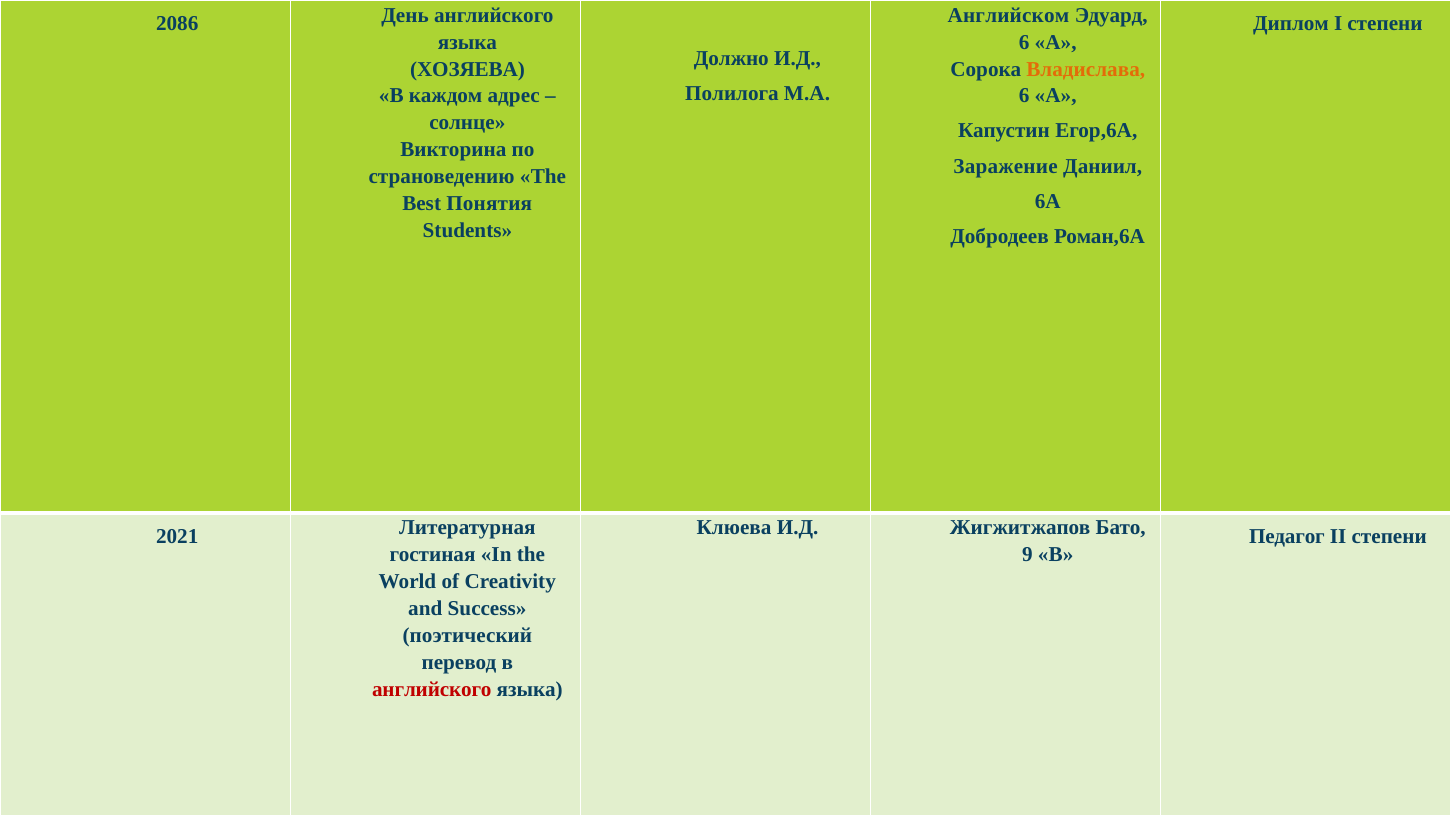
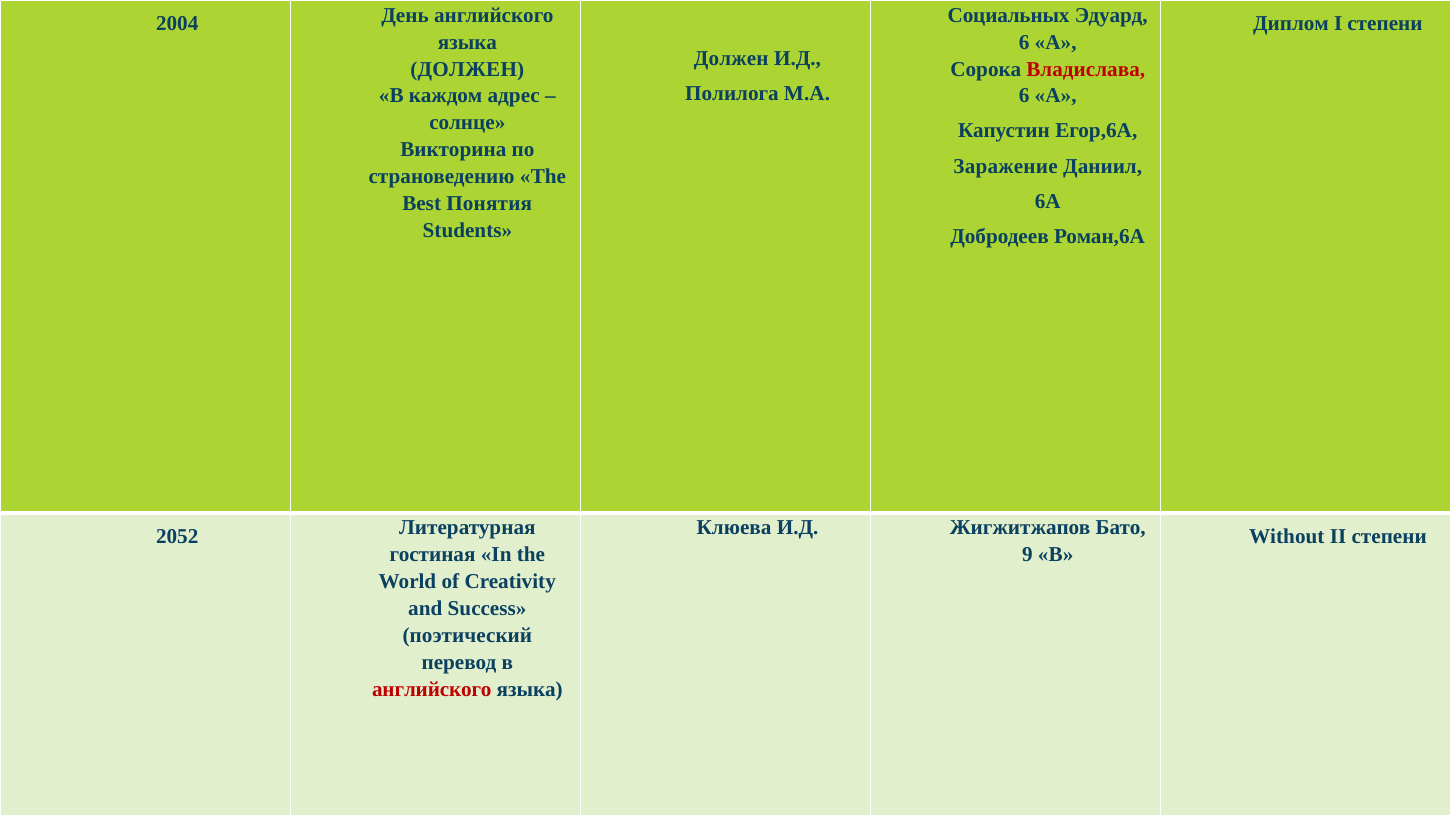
Английском: Английском -> Социальных
2086: 2086 -> 2004
Должно at (731, 59): Должно -> Должен
ХОЗЯЕВА at (467, 69): ХОЗЯЕВА -> ДОЛЖЕН
Владислава colour: orange -> red
2021: 2021 -> 2052
Педагог: Педагог -> Without
